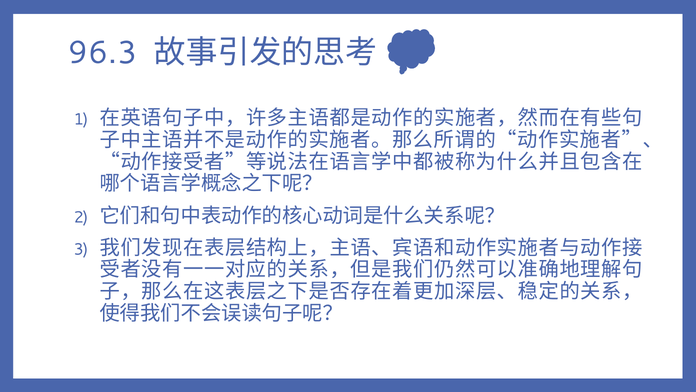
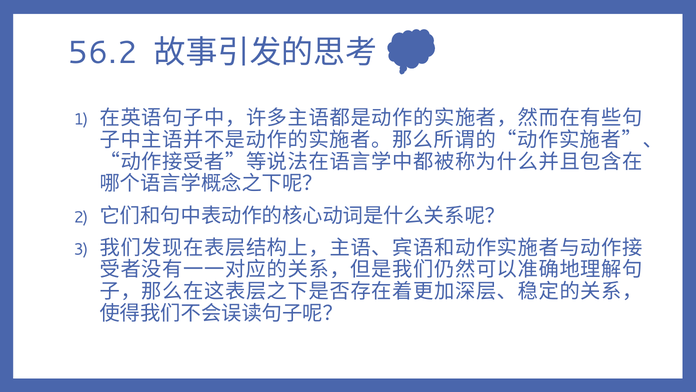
96.3: 96.3 -> 56.2
